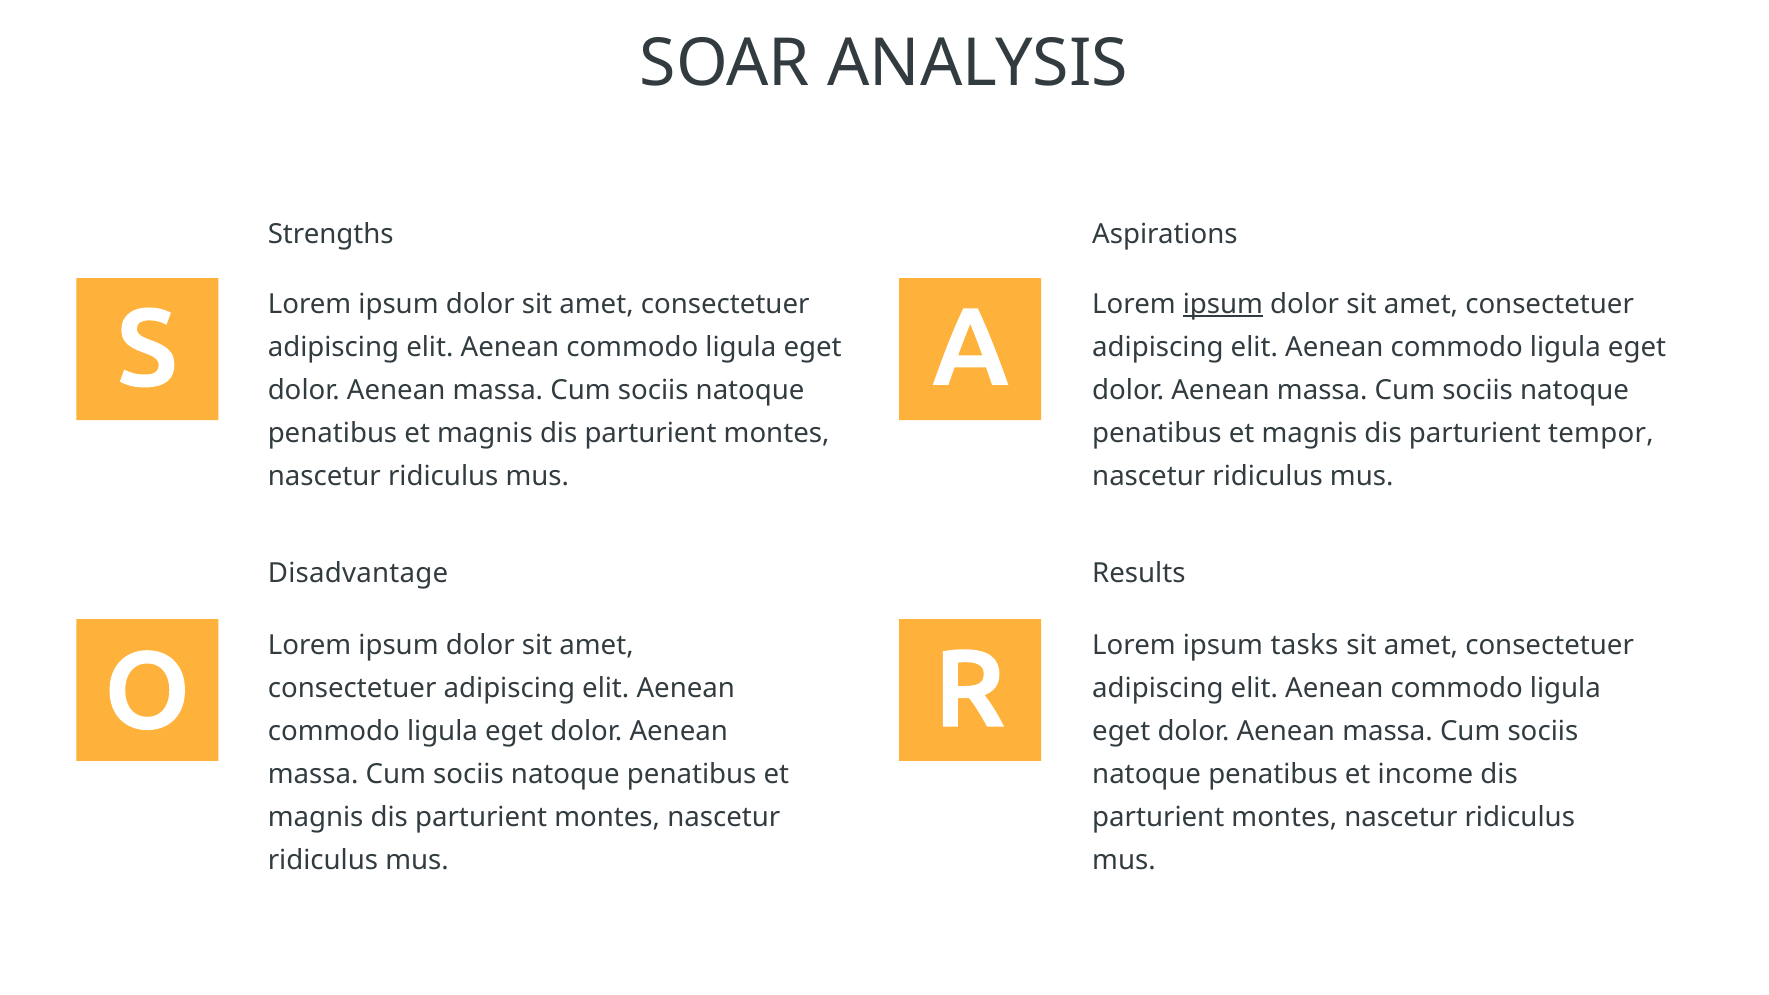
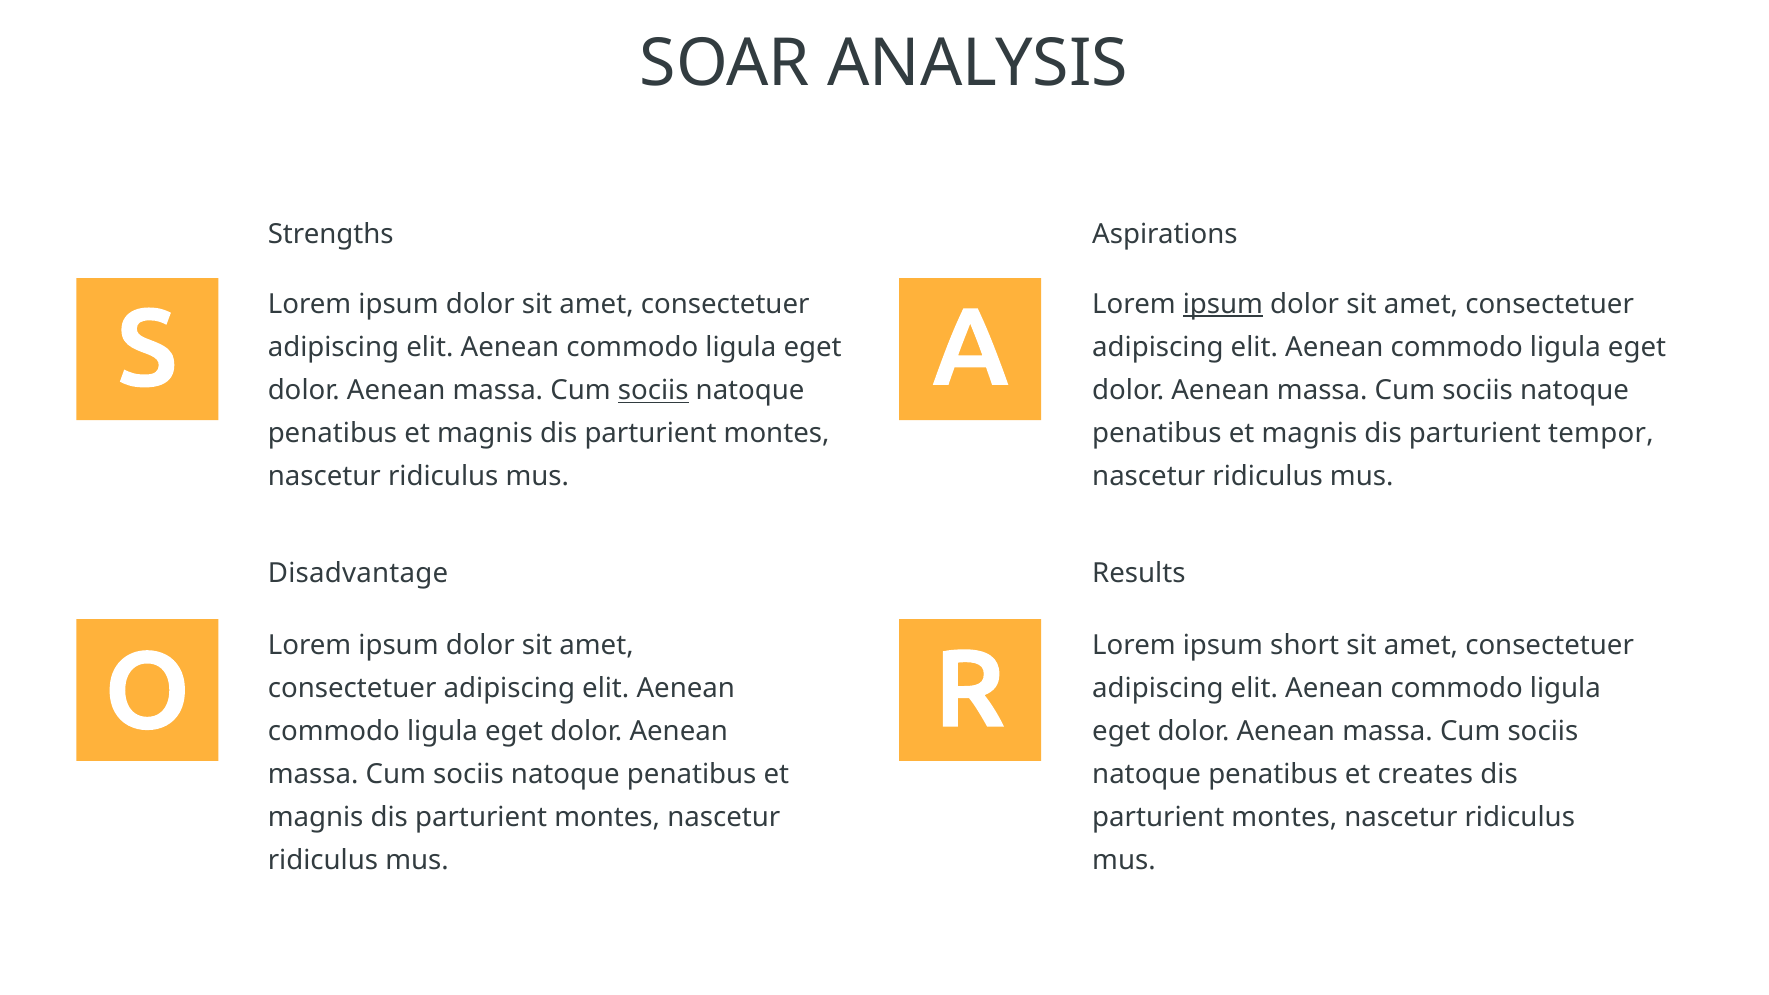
sociis at (653, 391) underline: none -> present
tasks: tasks -> short
income: income -> creates
